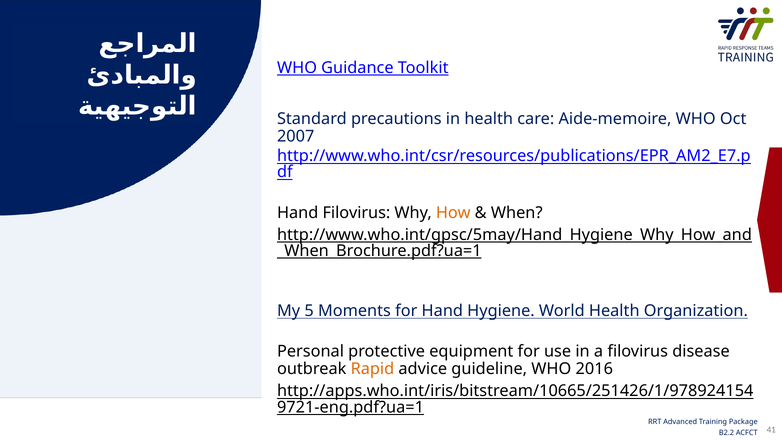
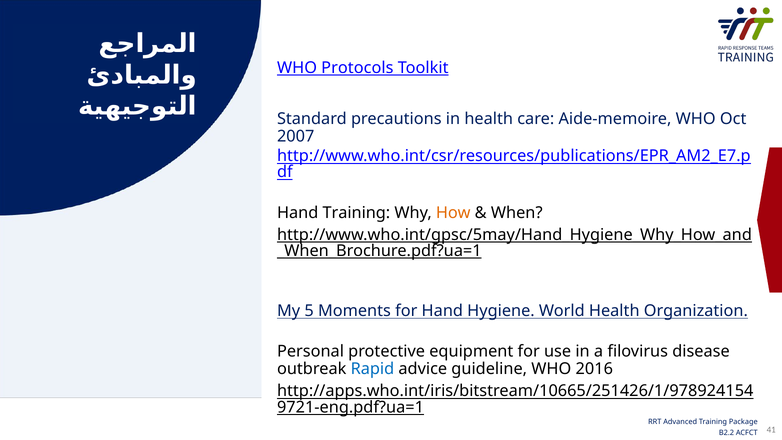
Guidance: Guidance -> Protocols
Hand Filovirus: Filovirus -> Training
Rapid at (372, 369) colour: orange -> blue
